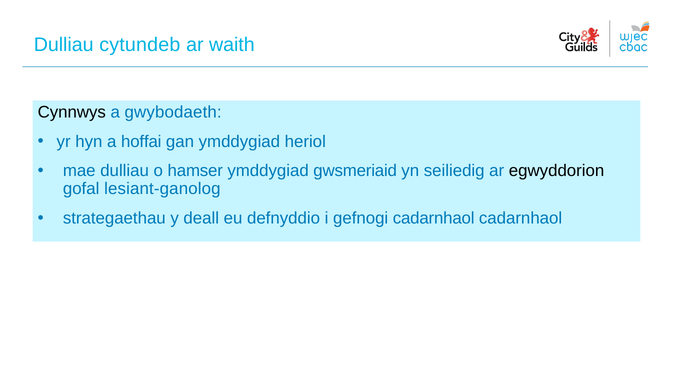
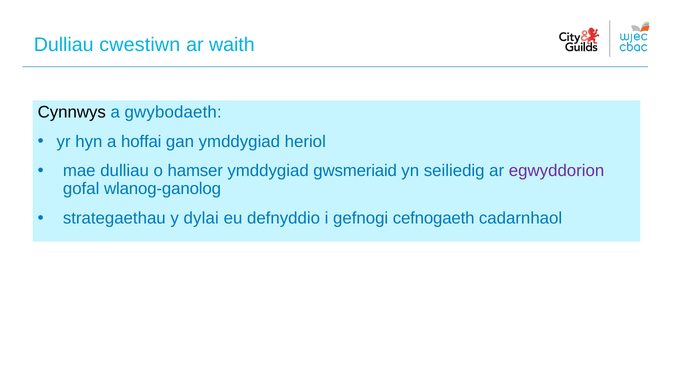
cytundeb: cytundeb -> cwestiwn
egwyddorion colour: black -> purple
lesiant-ganolog: lesiant-ganolog -> wlanog-ganolog
deall: deall -> dylai
gefnogi cadarnhaol: cadarnhaol -> cefnogaeth
